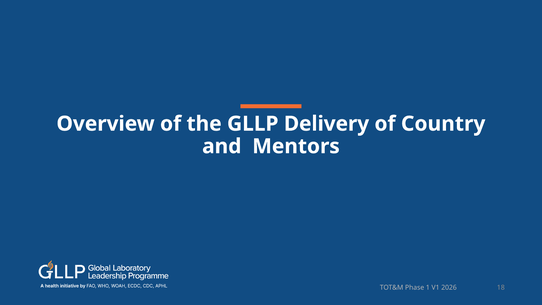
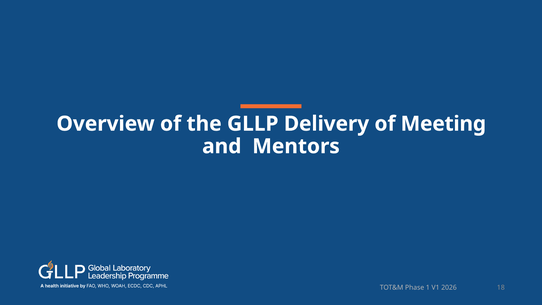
Country: Country -> Meeting
